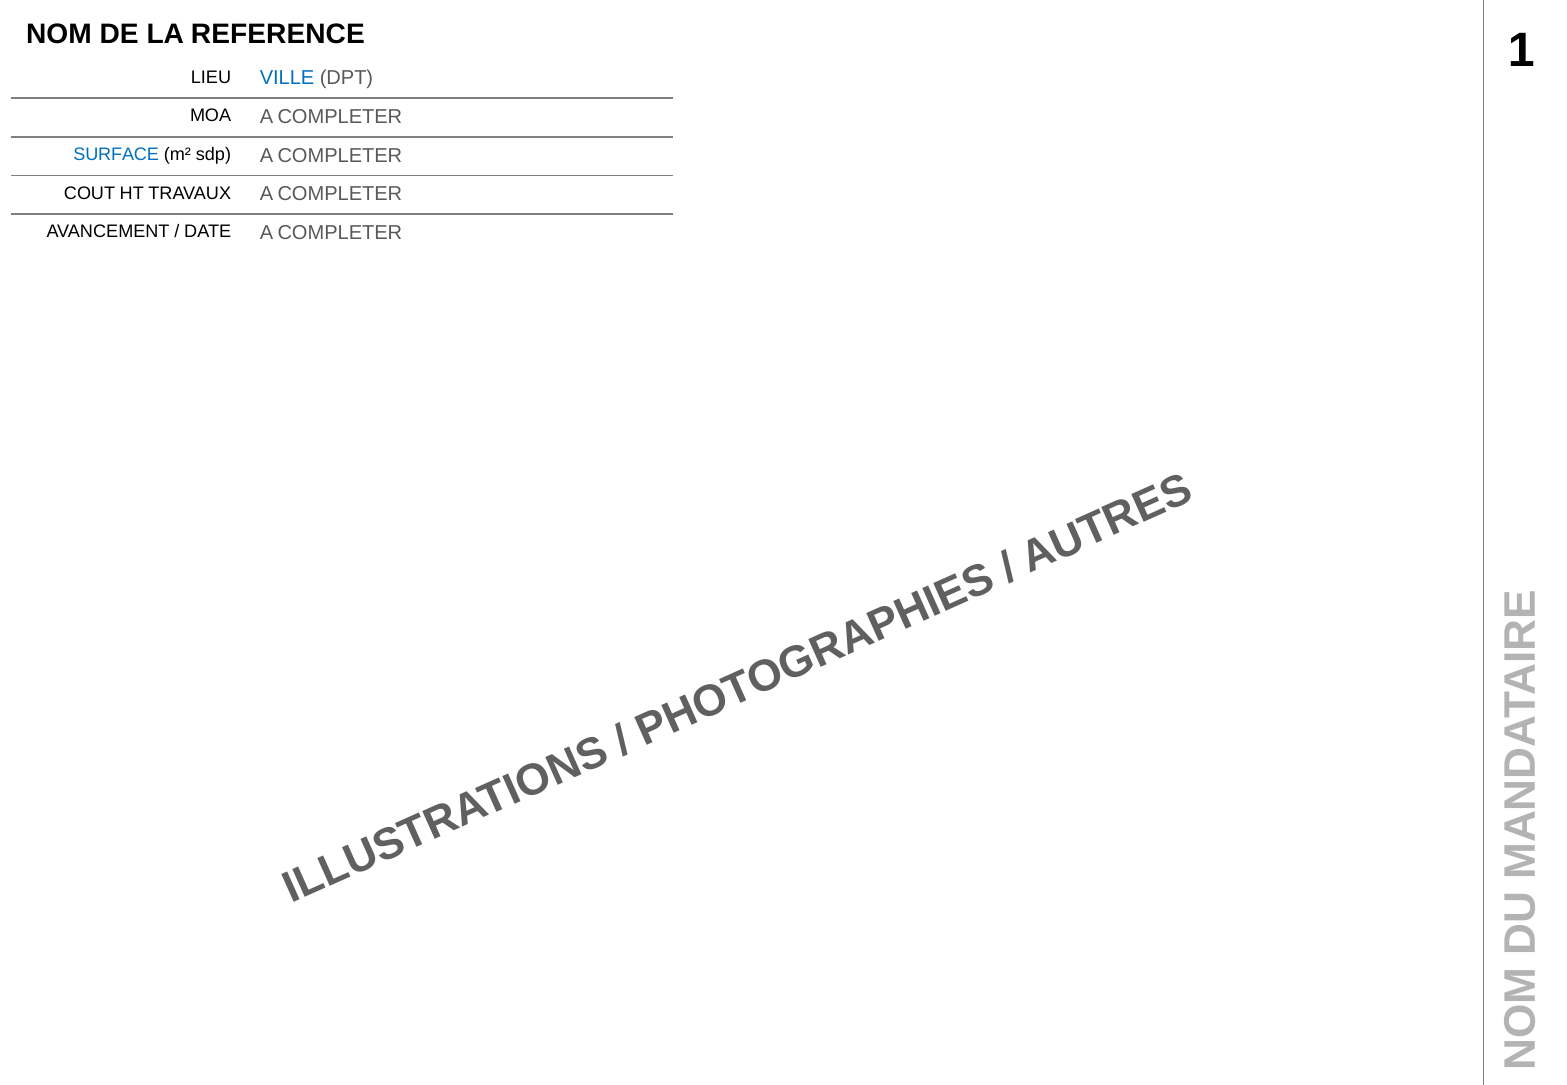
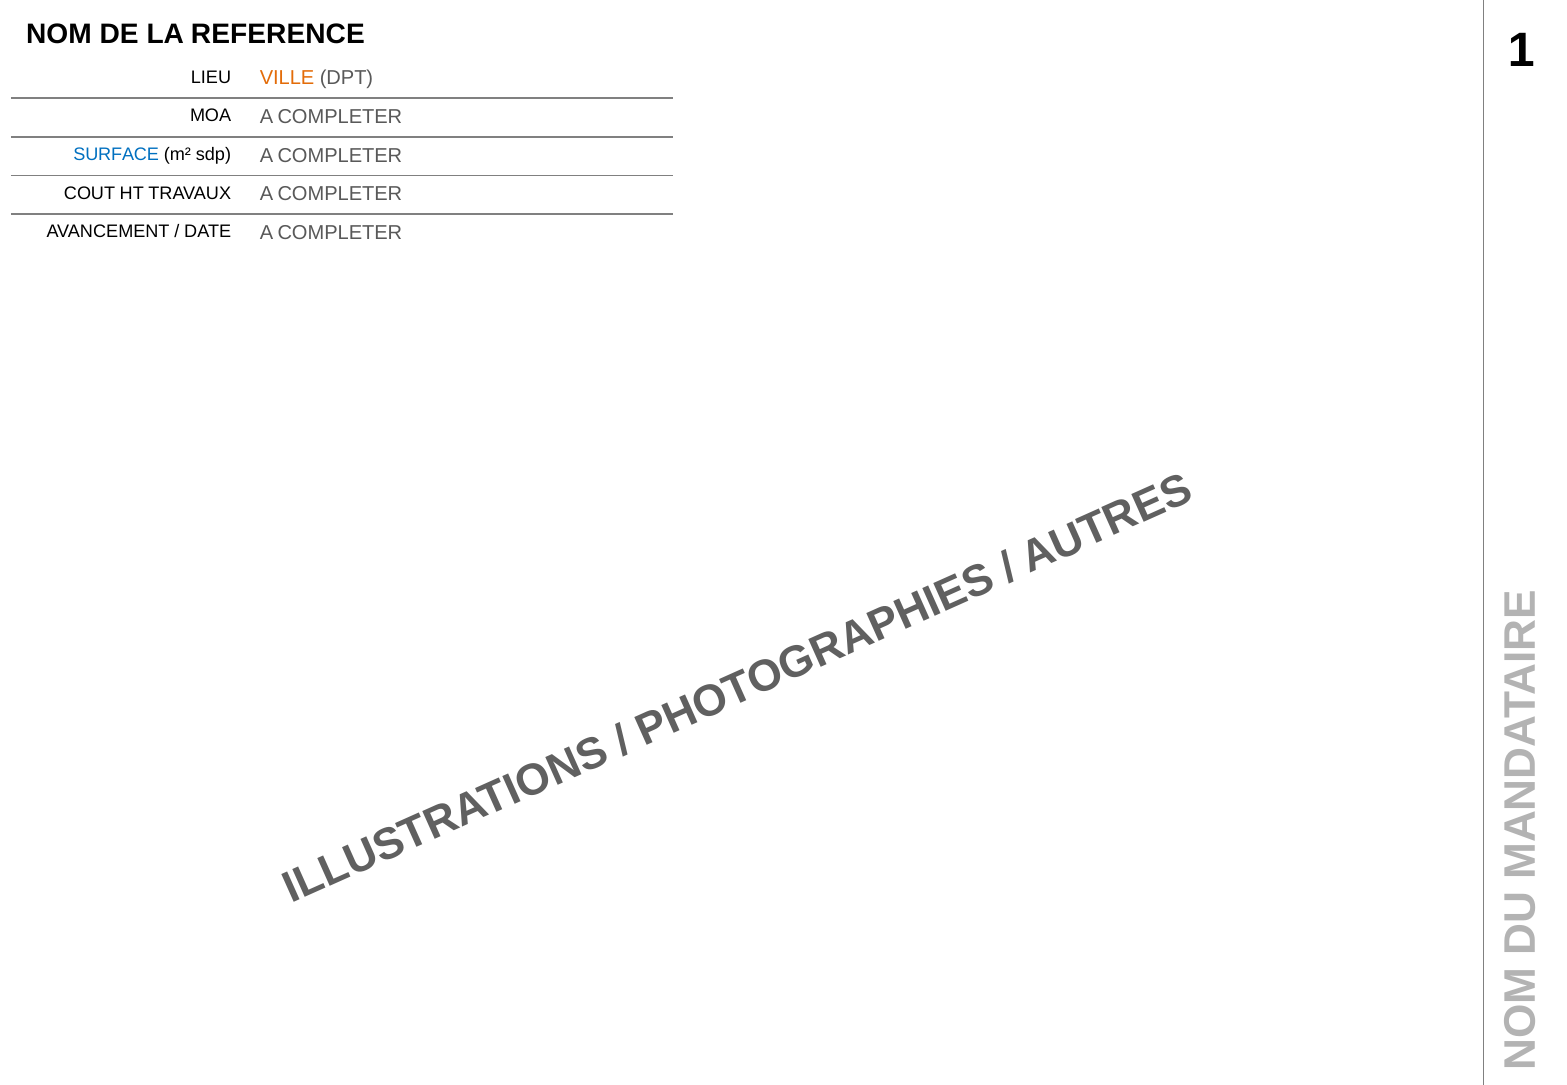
VILLE colour: blue -> orange
